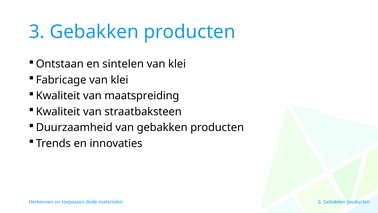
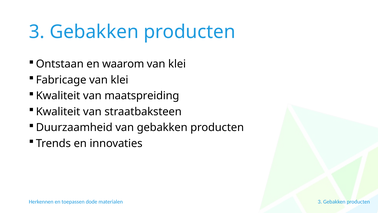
sintelen: sintelen -> waarom
